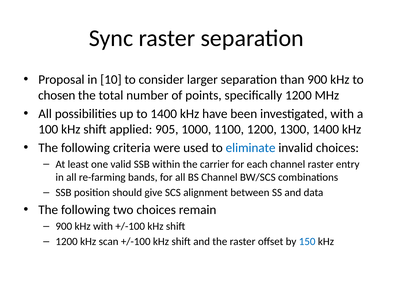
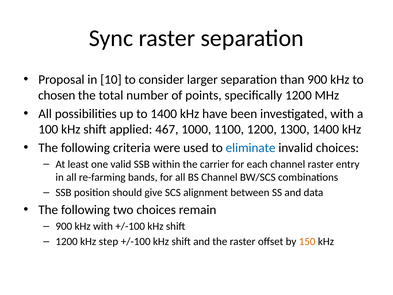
905: 905 -> 467
scan: scan -> step
150 colour: blue -> orange
